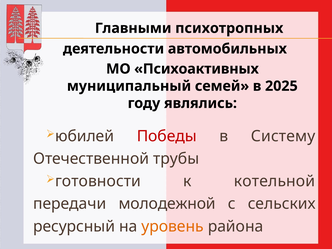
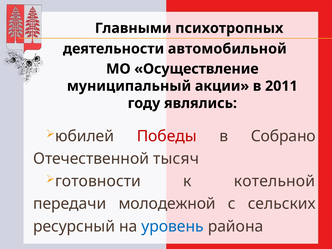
автомобильных: автомобильных -> автомобильной
Психоактивных: Психоактивных -> Осуществление
семей: семей -> акции
2025: 2025 -> 2011
Систему: Систему -> Собрано
трубы: трубы -> тысяч
уровень colour: orange -> blue
